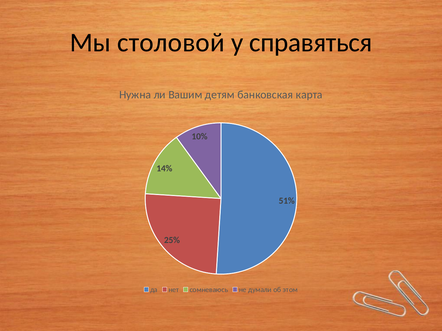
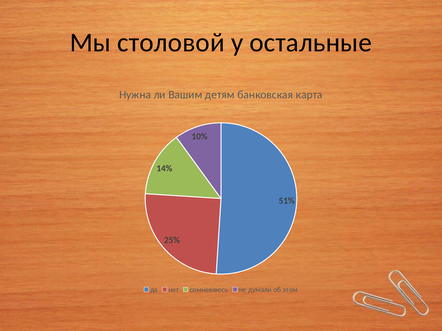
справяться: справяться -> остальные
